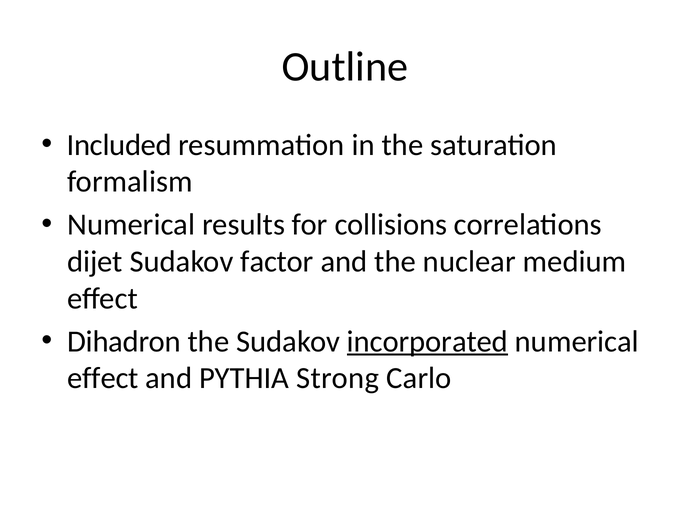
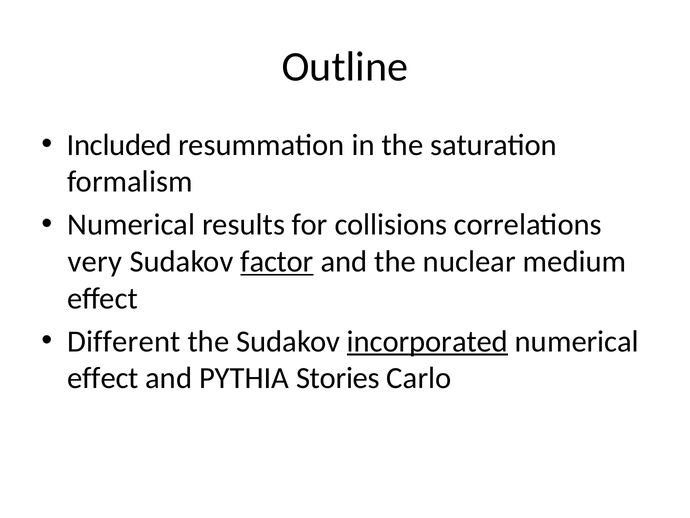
dijet: dijet -> very
factor underline: none -> present
Dihadron: Dihadron -> Different
Strong: Strong -> Stories
